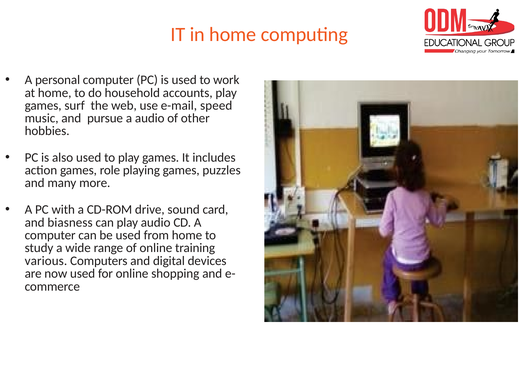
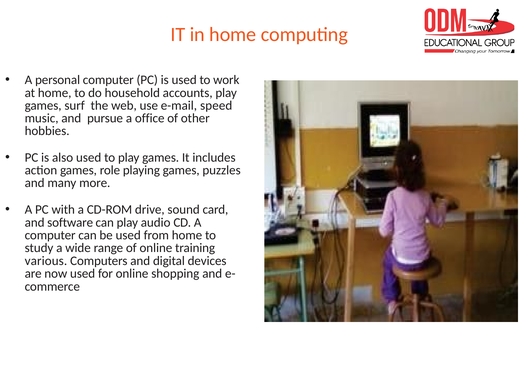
a audio: audio -> office
biasness: biasness -> software
